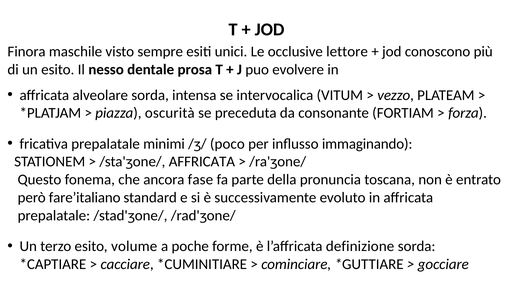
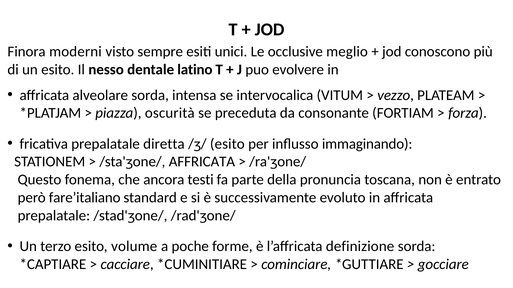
maschile: maschile -> moderni
lettore: lettore -> meglio
prosa: prosa -> latino
minimi: minimi -> diretta
/ʒ/ poco: poco -> esito
fase: fase -> testi
